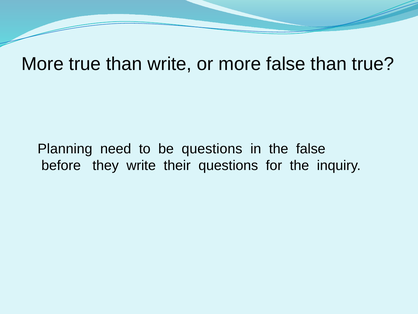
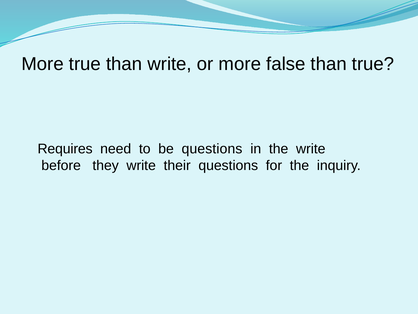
Planning: Planning -> Requires
the false: false -> write
